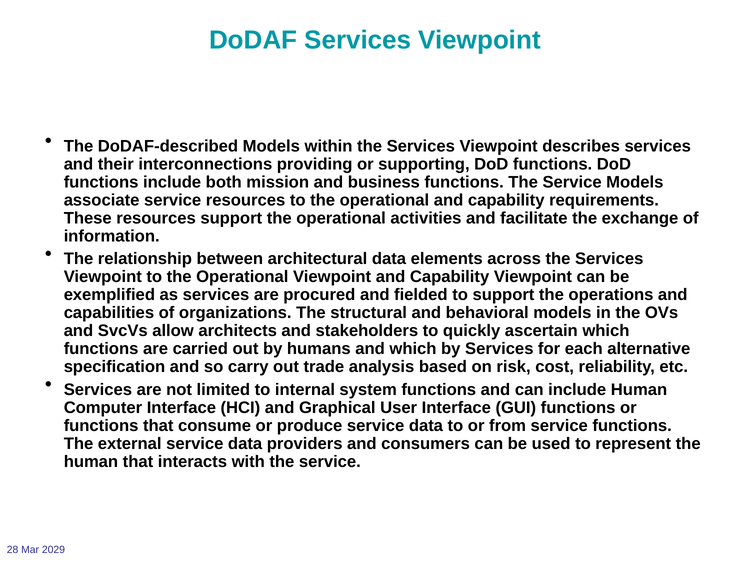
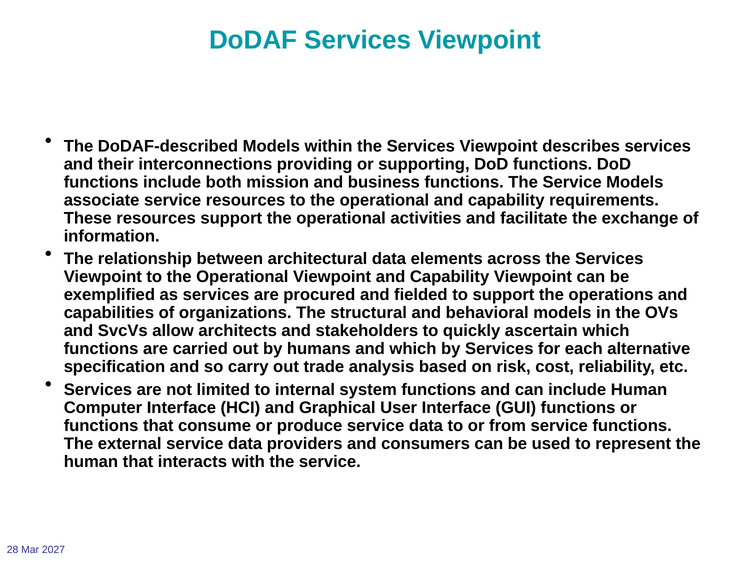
2029: 2029 -> 2027
